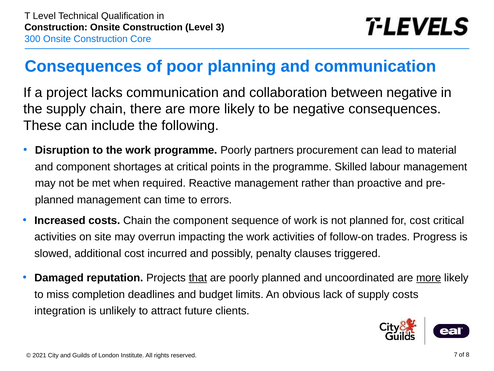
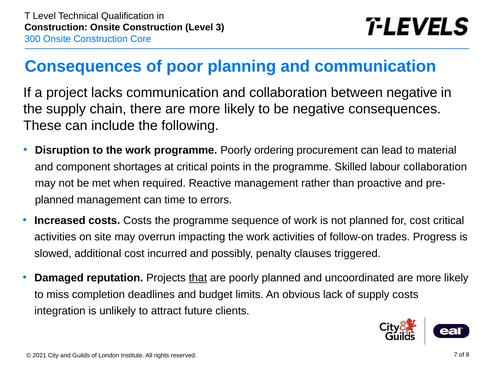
partners: partners -> ordering
labour management: management -> collaboration
costs Chain: Chain -> Costs
component at (201, 220): component -> programme
more at (429, 278) underline: present -> none
